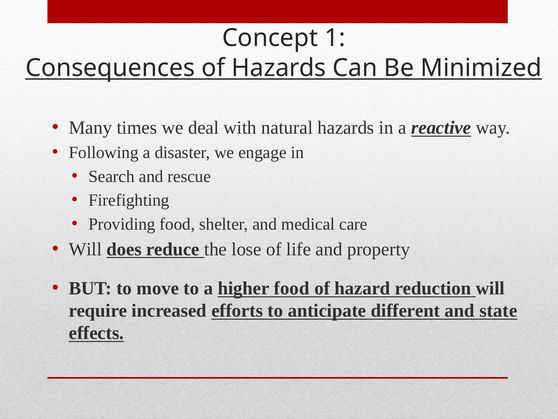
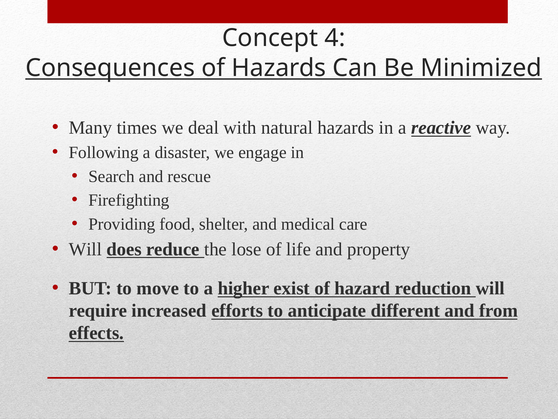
1: 1 -> 4
higher food: food -> exist
state: state -> from
